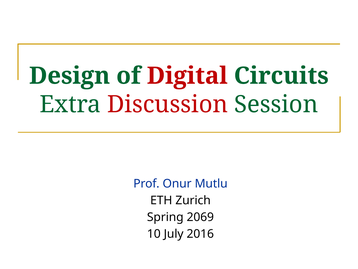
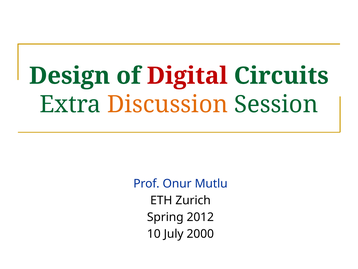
Discussion colour: red -> orange
2069: 2069 -> 2012
2016: 2016 -> 2000
